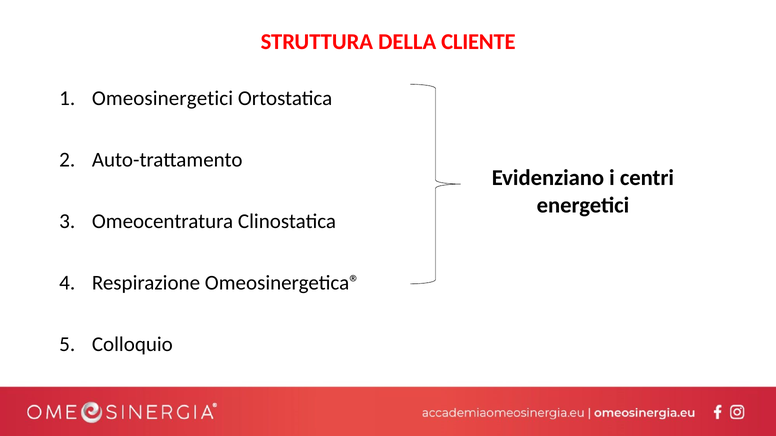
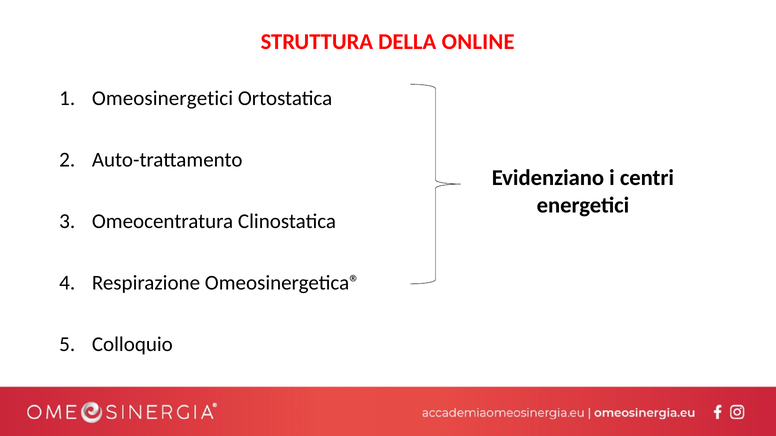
CLIENTE: CLIENTE -> ONLINE
